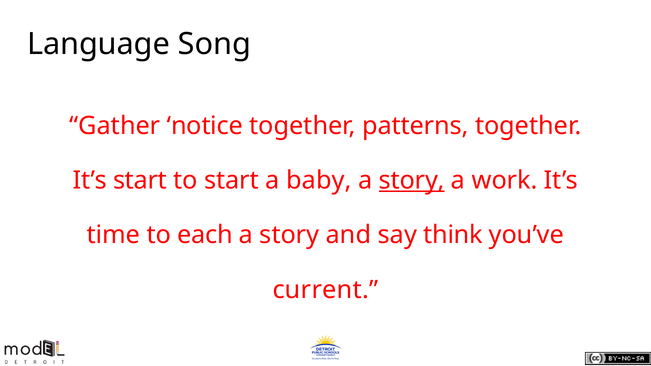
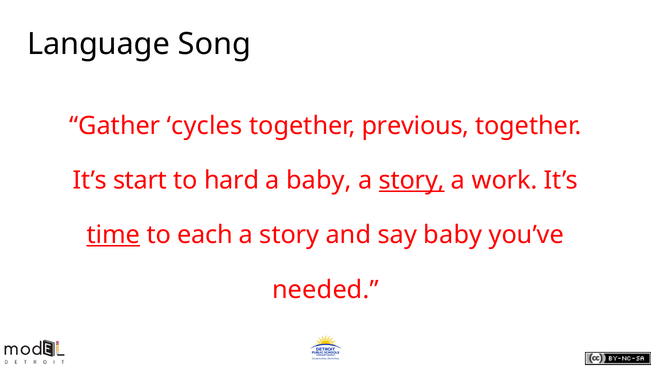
notice: notice -> cycles
patterns: patterns -> previous
to start: start -> hard
time underline: none -> present
say think: think -> baby
current: current -> needed
